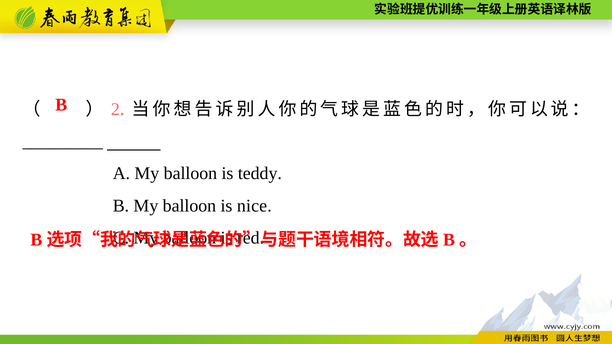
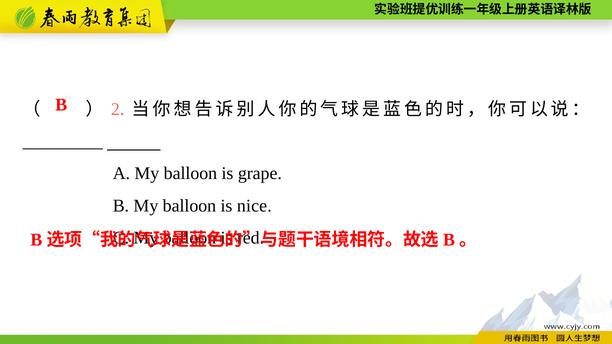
teddy: teddy -> grape
